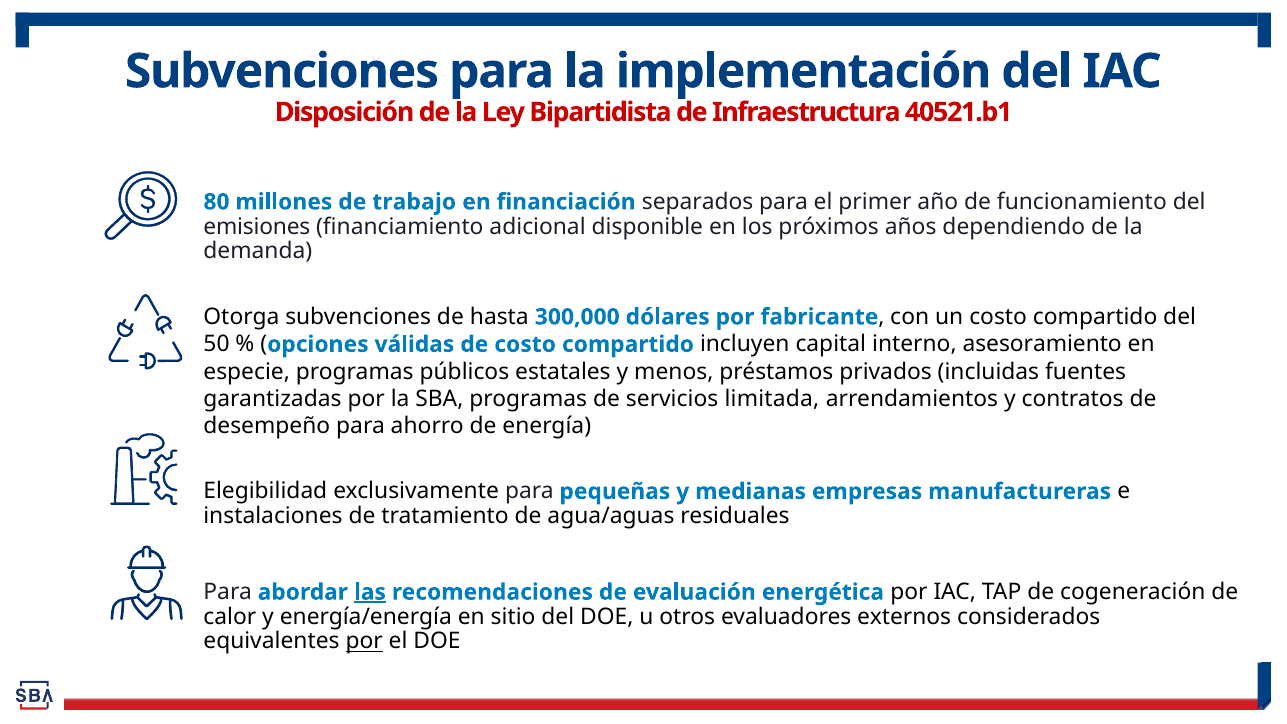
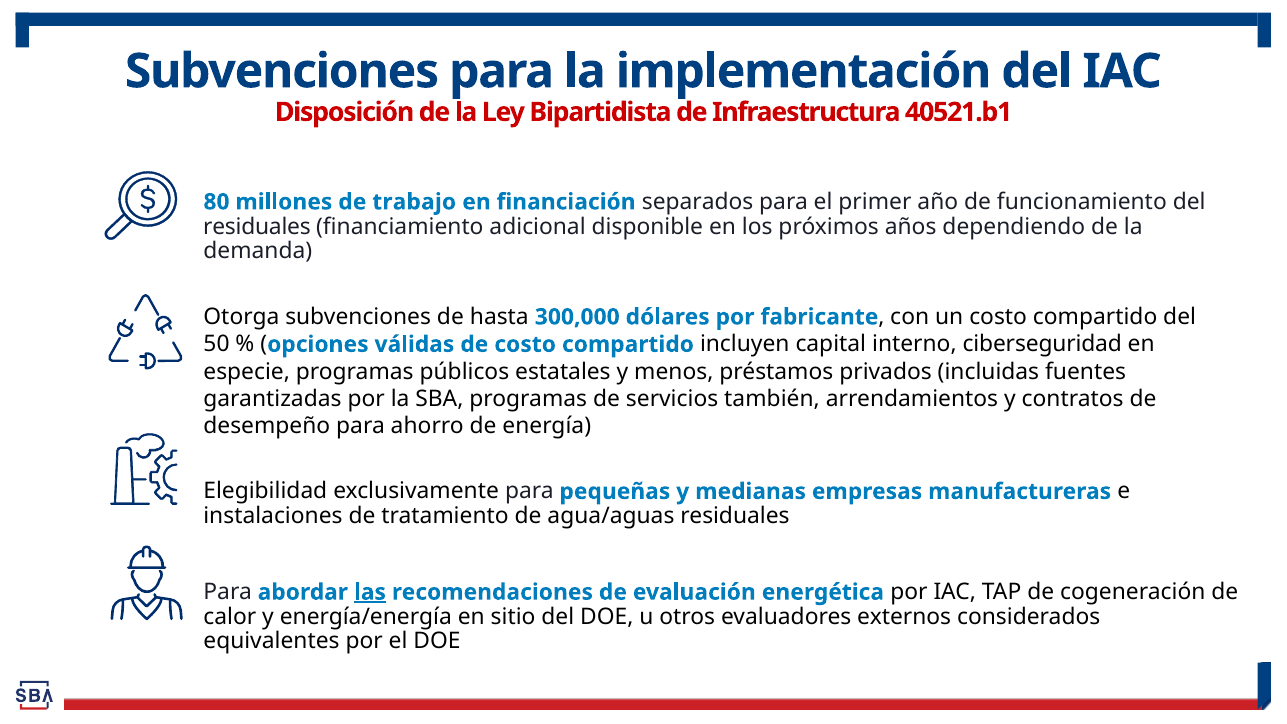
emisiones at (257, 227): emisiones -> residuales
asesoramiento: asesoramiento -> ciberseguridad
limitada: limitada -> también
por at (364, 641) underline: present -> none
